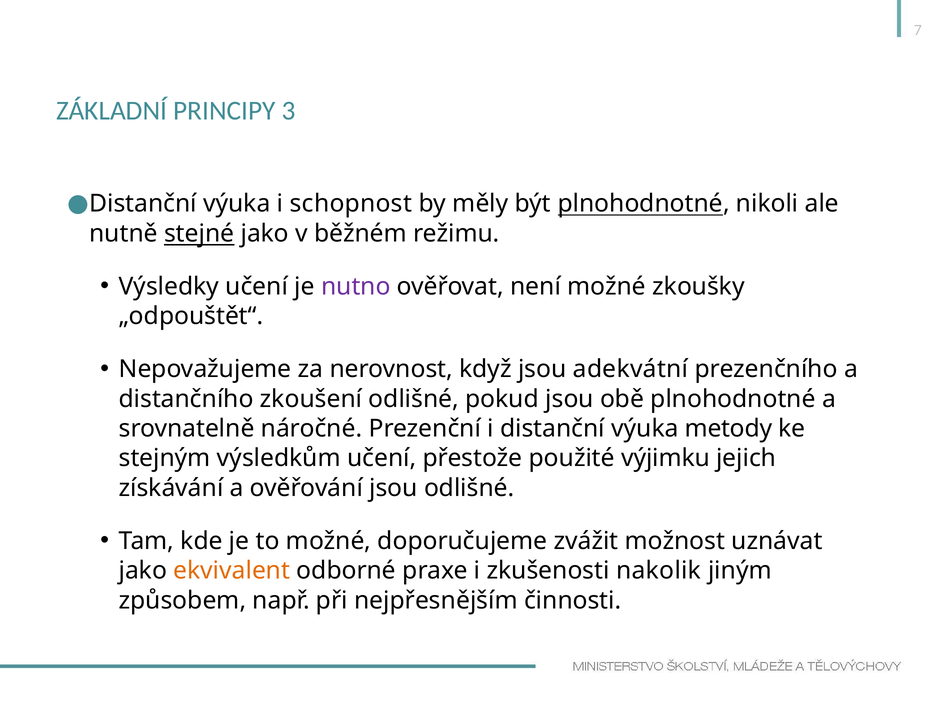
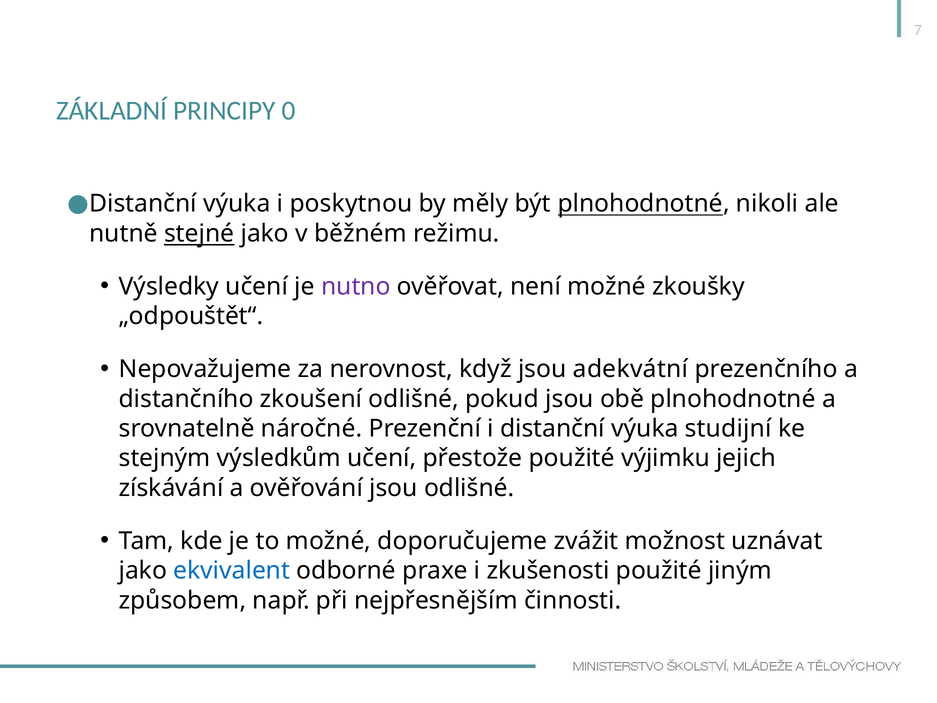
3: 3 -> 0
schopnost: schopnost -> poskytnou
metody: metody -> studijní
ekvivalent colour: orange -> blue
zkušenosti nakolik: nakolik -> použité
